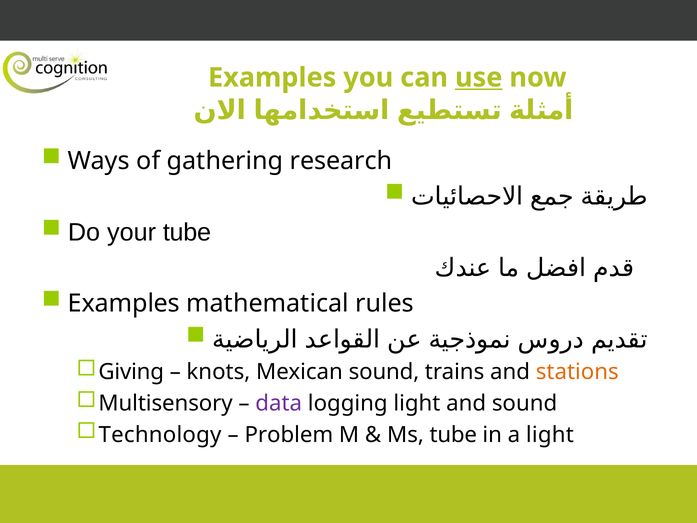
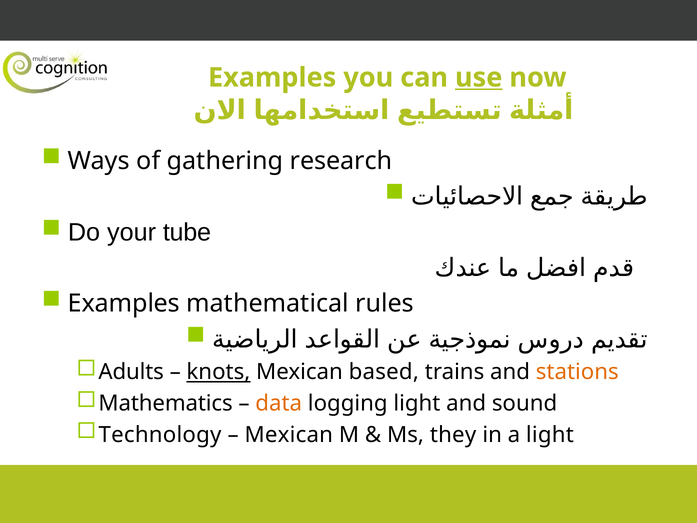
Giving: Giving -> Adults
knots underline: none -> present
Mexican sound: sound -> based
Multisensory: Multisensory -> Mathematics
data colour: purple -> orange
Problem at (289, 435): Problem -> Mexican
Ms tube: tube -> they
